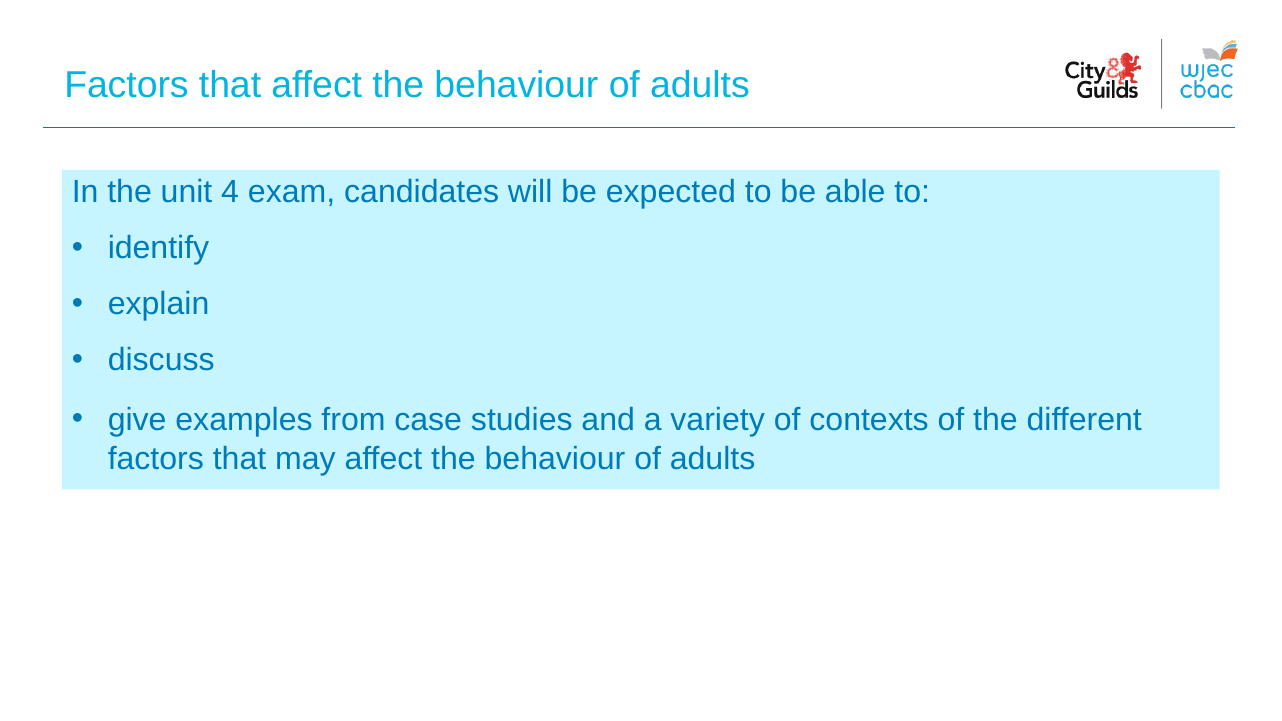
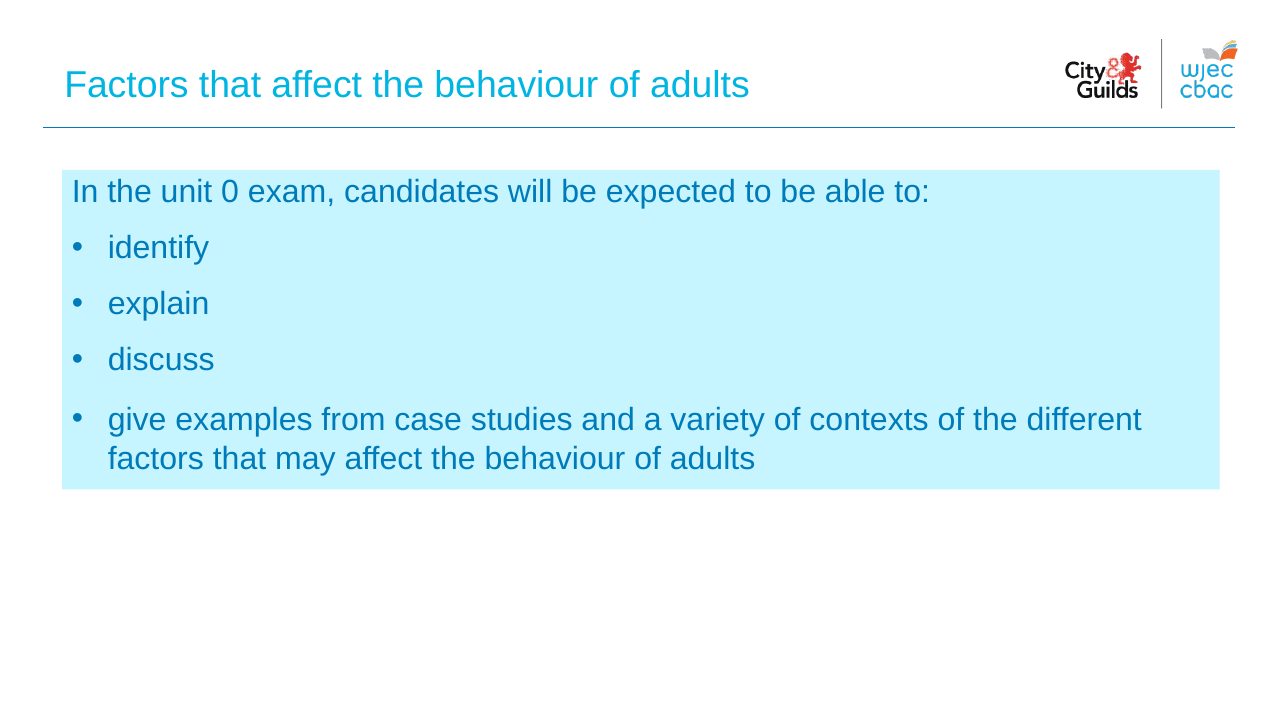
4: 4 -> 0
